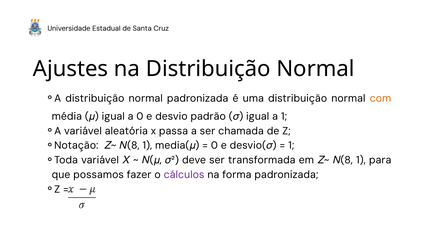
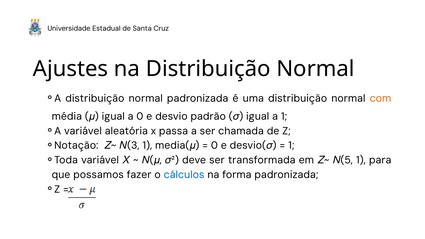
8 at (133, 146): 8 -> 3
8 at (347, 160): 8 -> 5
cálculos colour: purple -> blue
